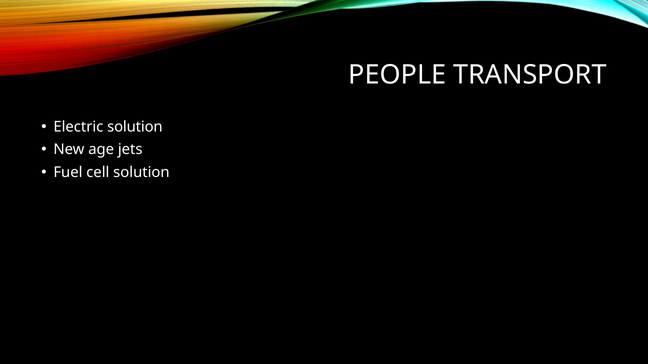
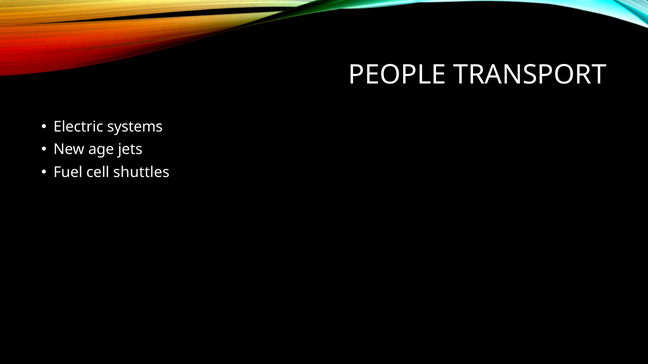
Electric solution: solution -> systems
cell solution: solution -> shuttles
